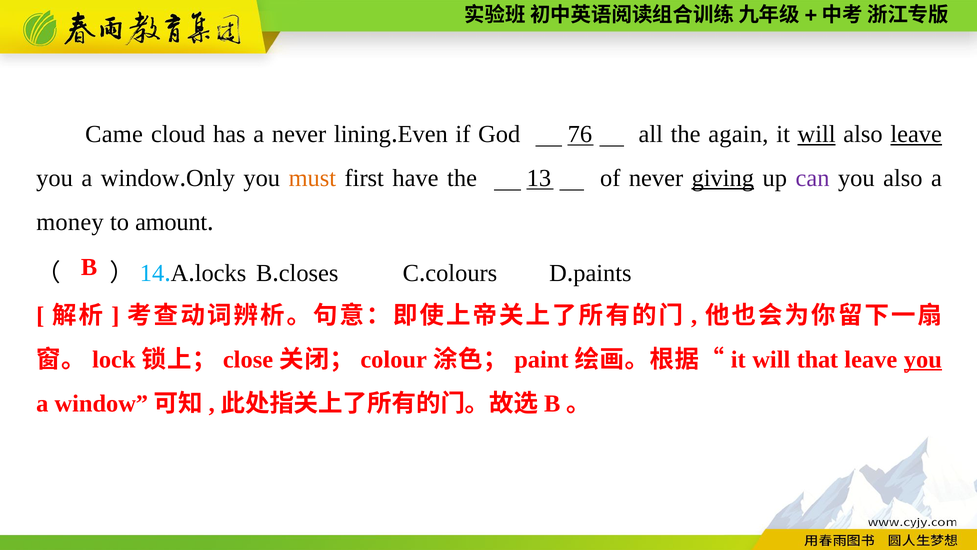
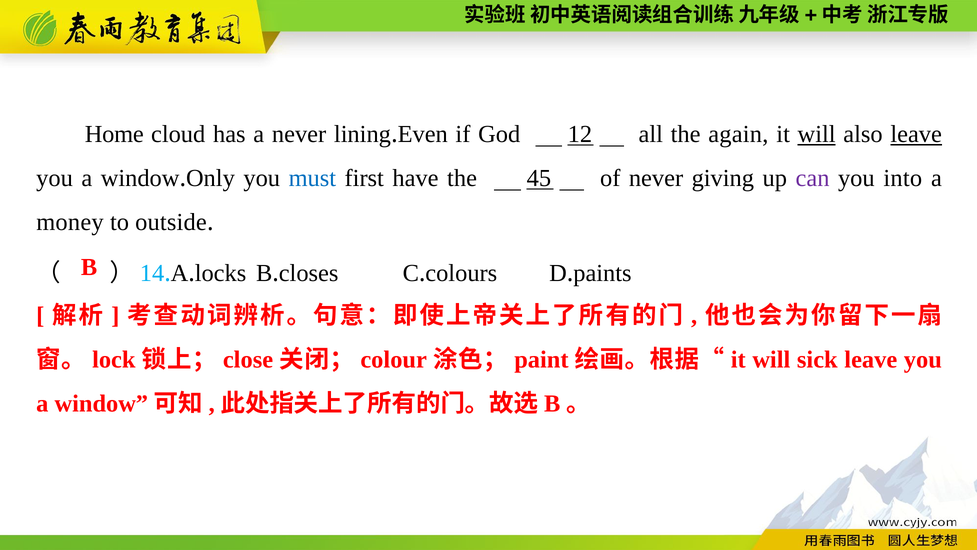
Came: Came -> Home
76: 76 -> 12
must colour: orange -> blue
13: 13 -> 45
giving underline: present -> none
you also: also -> into
amount: amount -> outside
that: that -> sick
you at (923, 359) underline: present -> none
